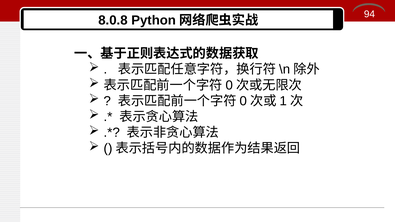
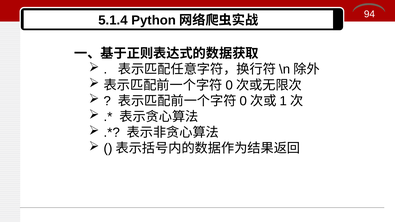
8.0.8: 8.0.8 -> 5.1.4
